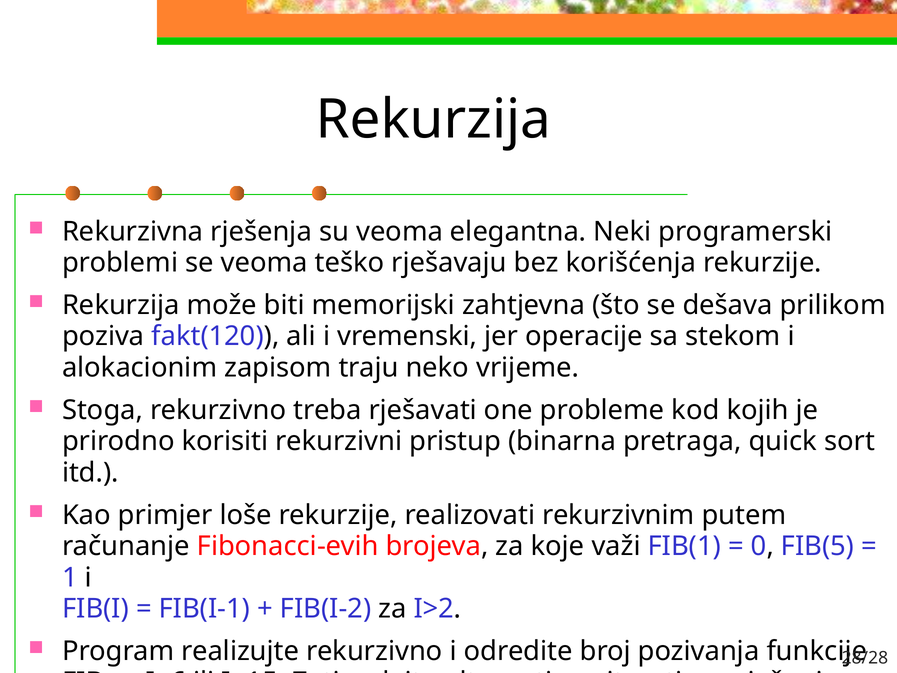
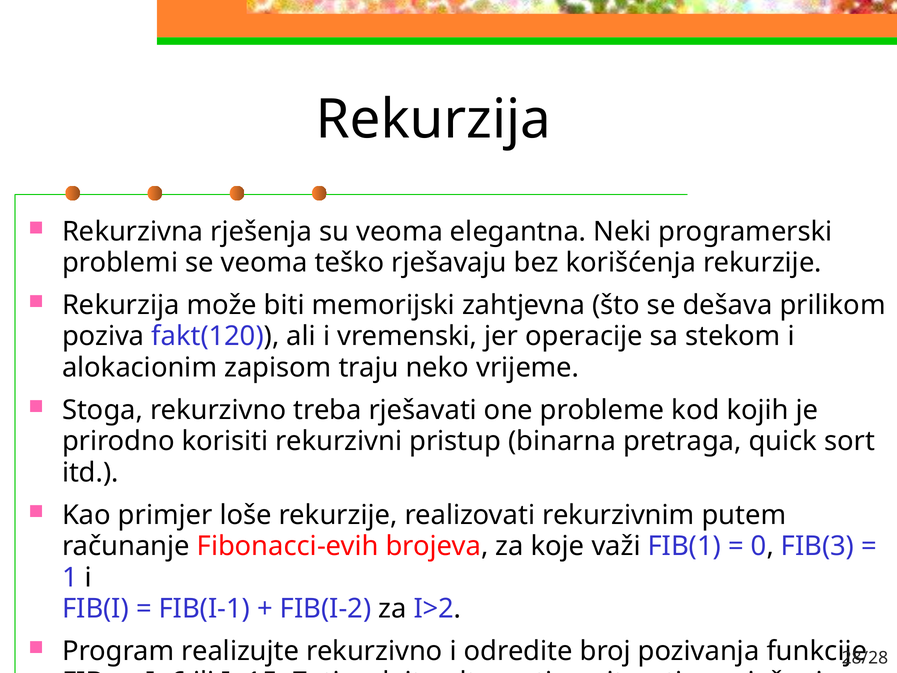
FIB(5: FIB(5 -> FIB(3
